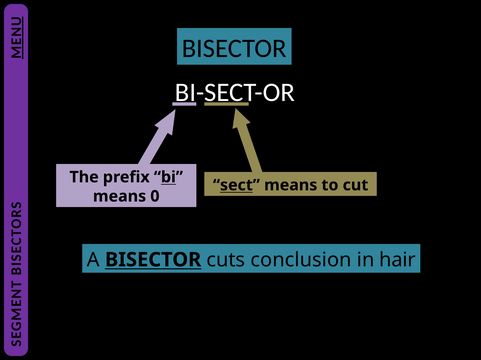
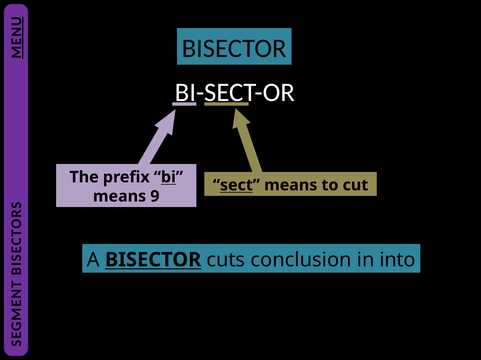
0: 0 -> 9
hair: hair -> into
